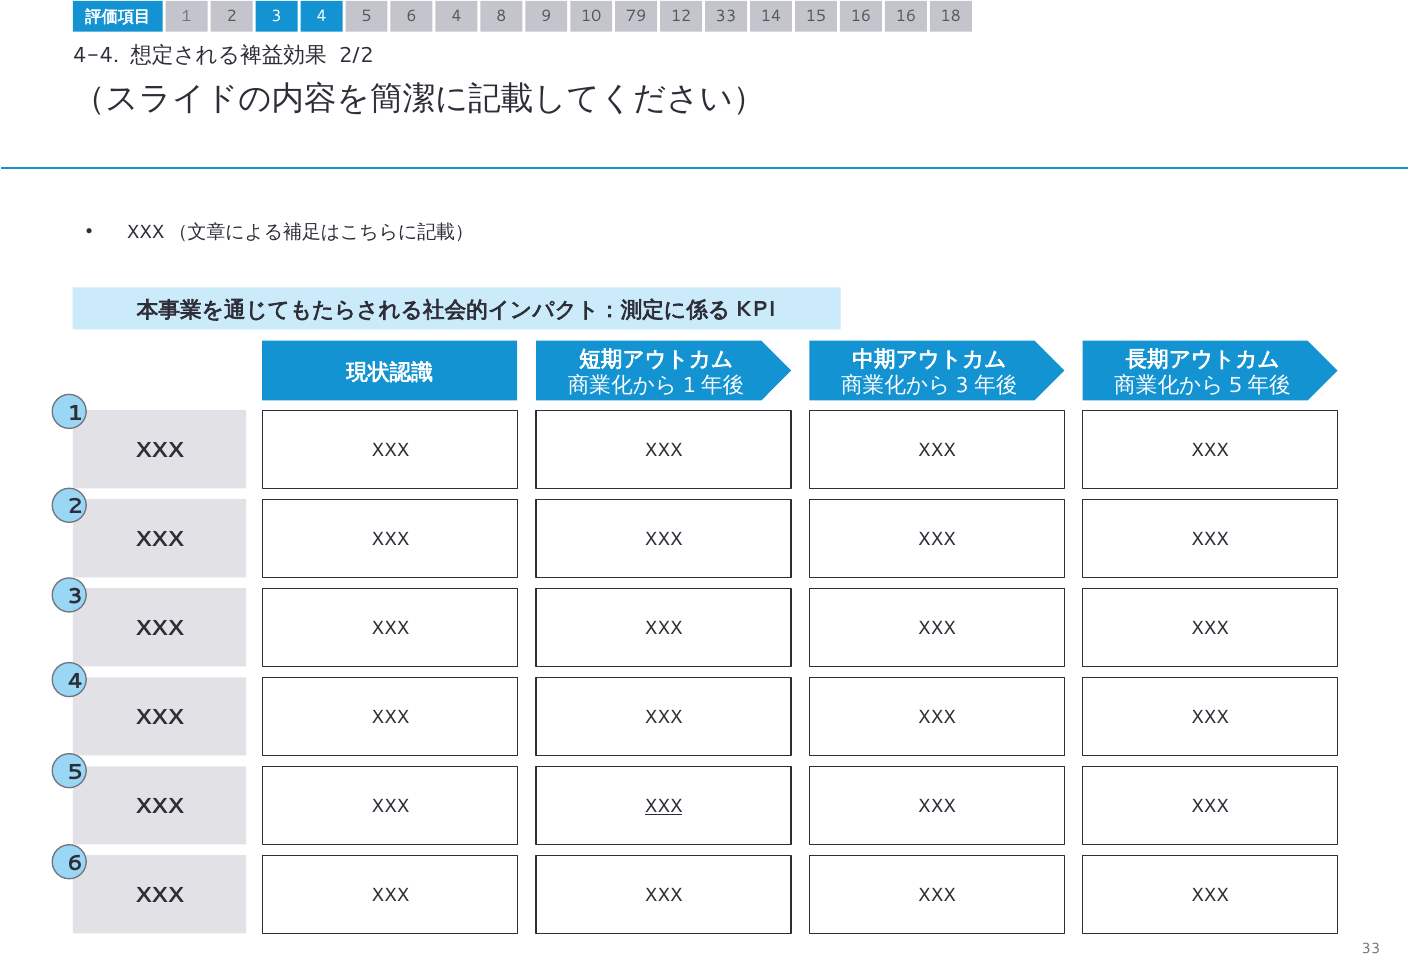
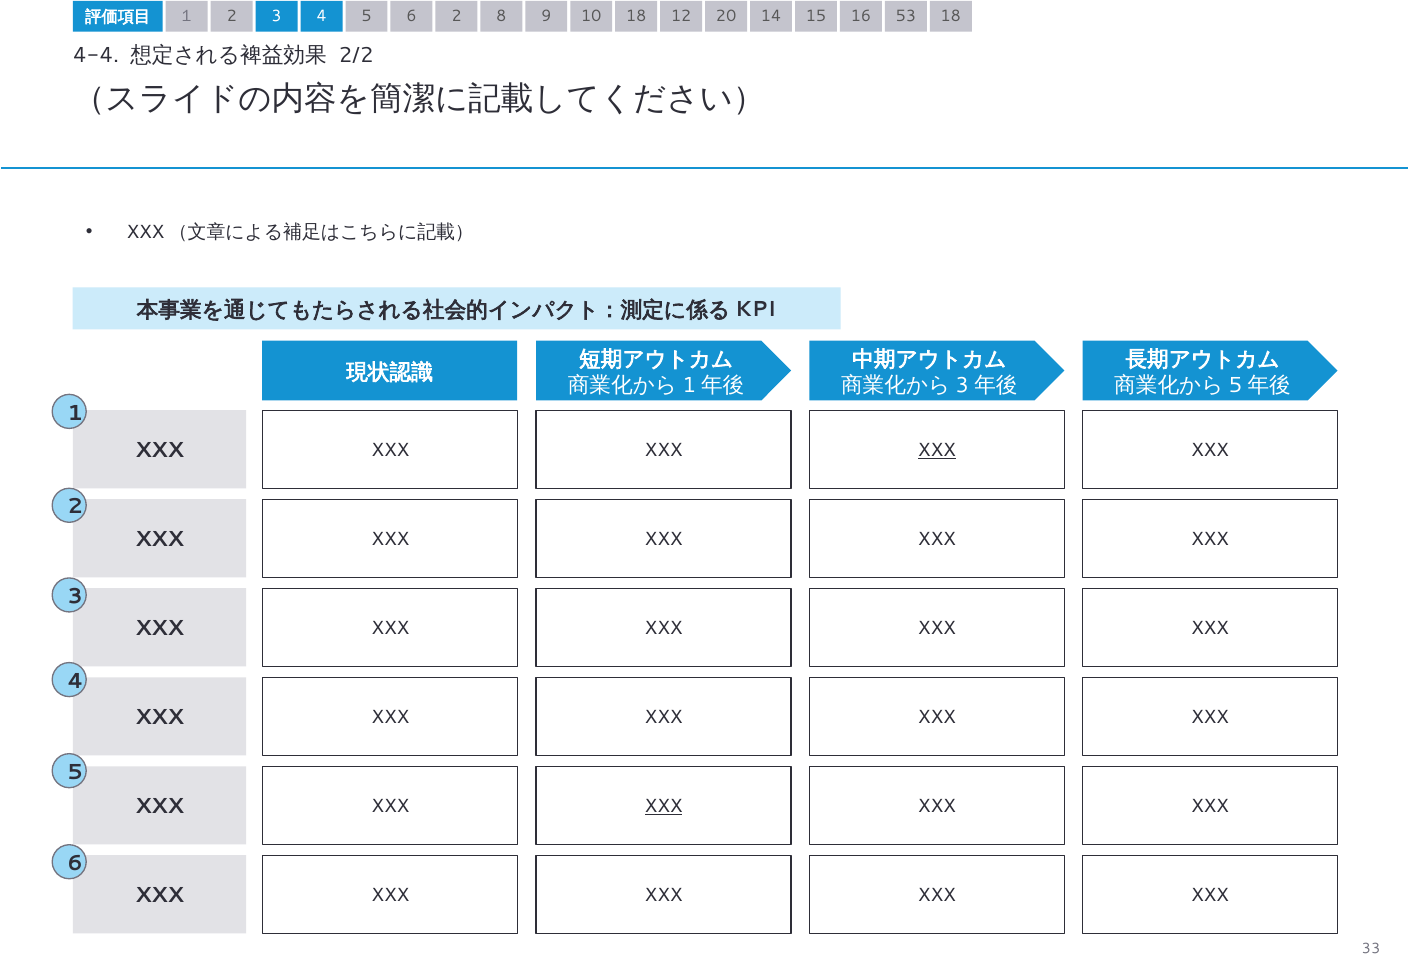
6 4: 4 -> 2
10 79: 79 -> 18
12 33: 33 -> 20
16 16: 16 -> 53
XXX at (937, 450) underline: none -> present
